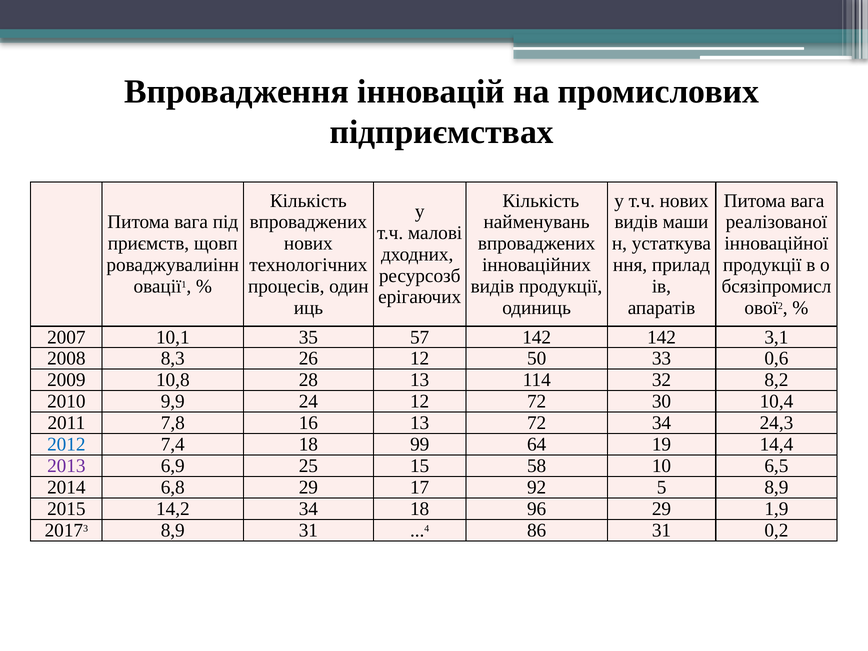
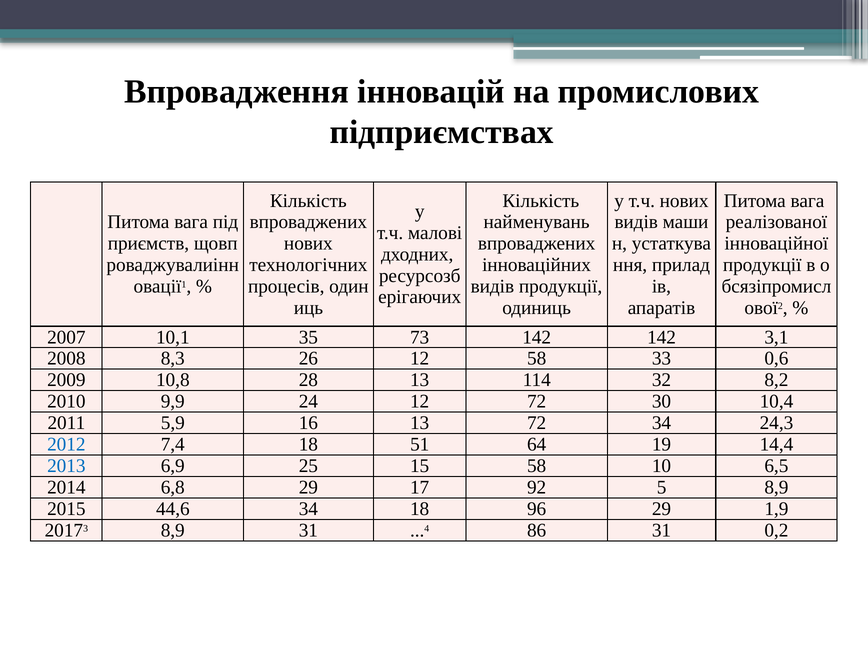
57: 57 -> 73
12 50: 50 -> 58
7,8: 7,8 -> 5,9
99: 99 -> 51
2013 colour: purple -> blue
14,2: 14,2 -> 44,6
